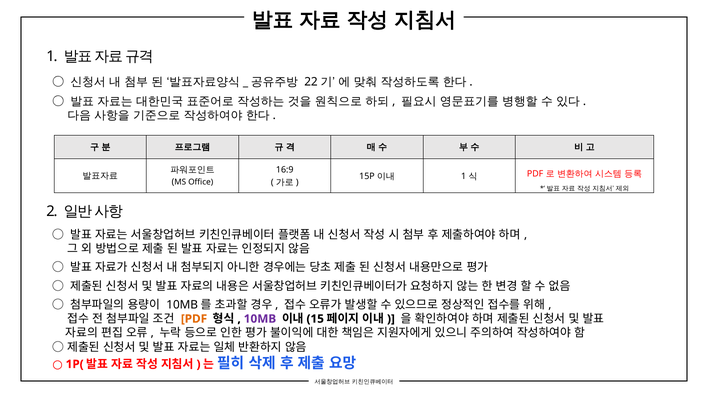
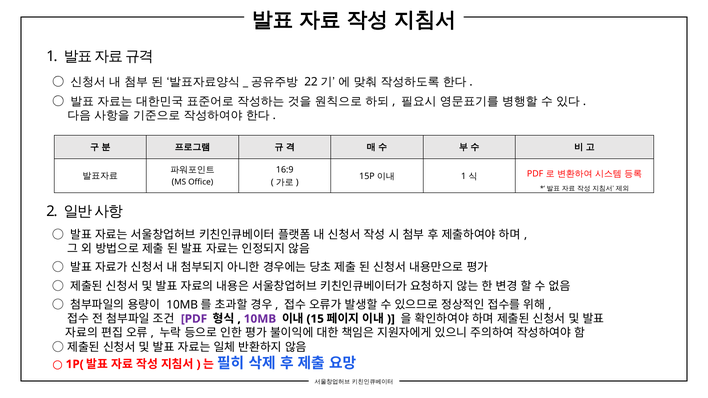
PDF at (194, 319) colour: orange -> purple
